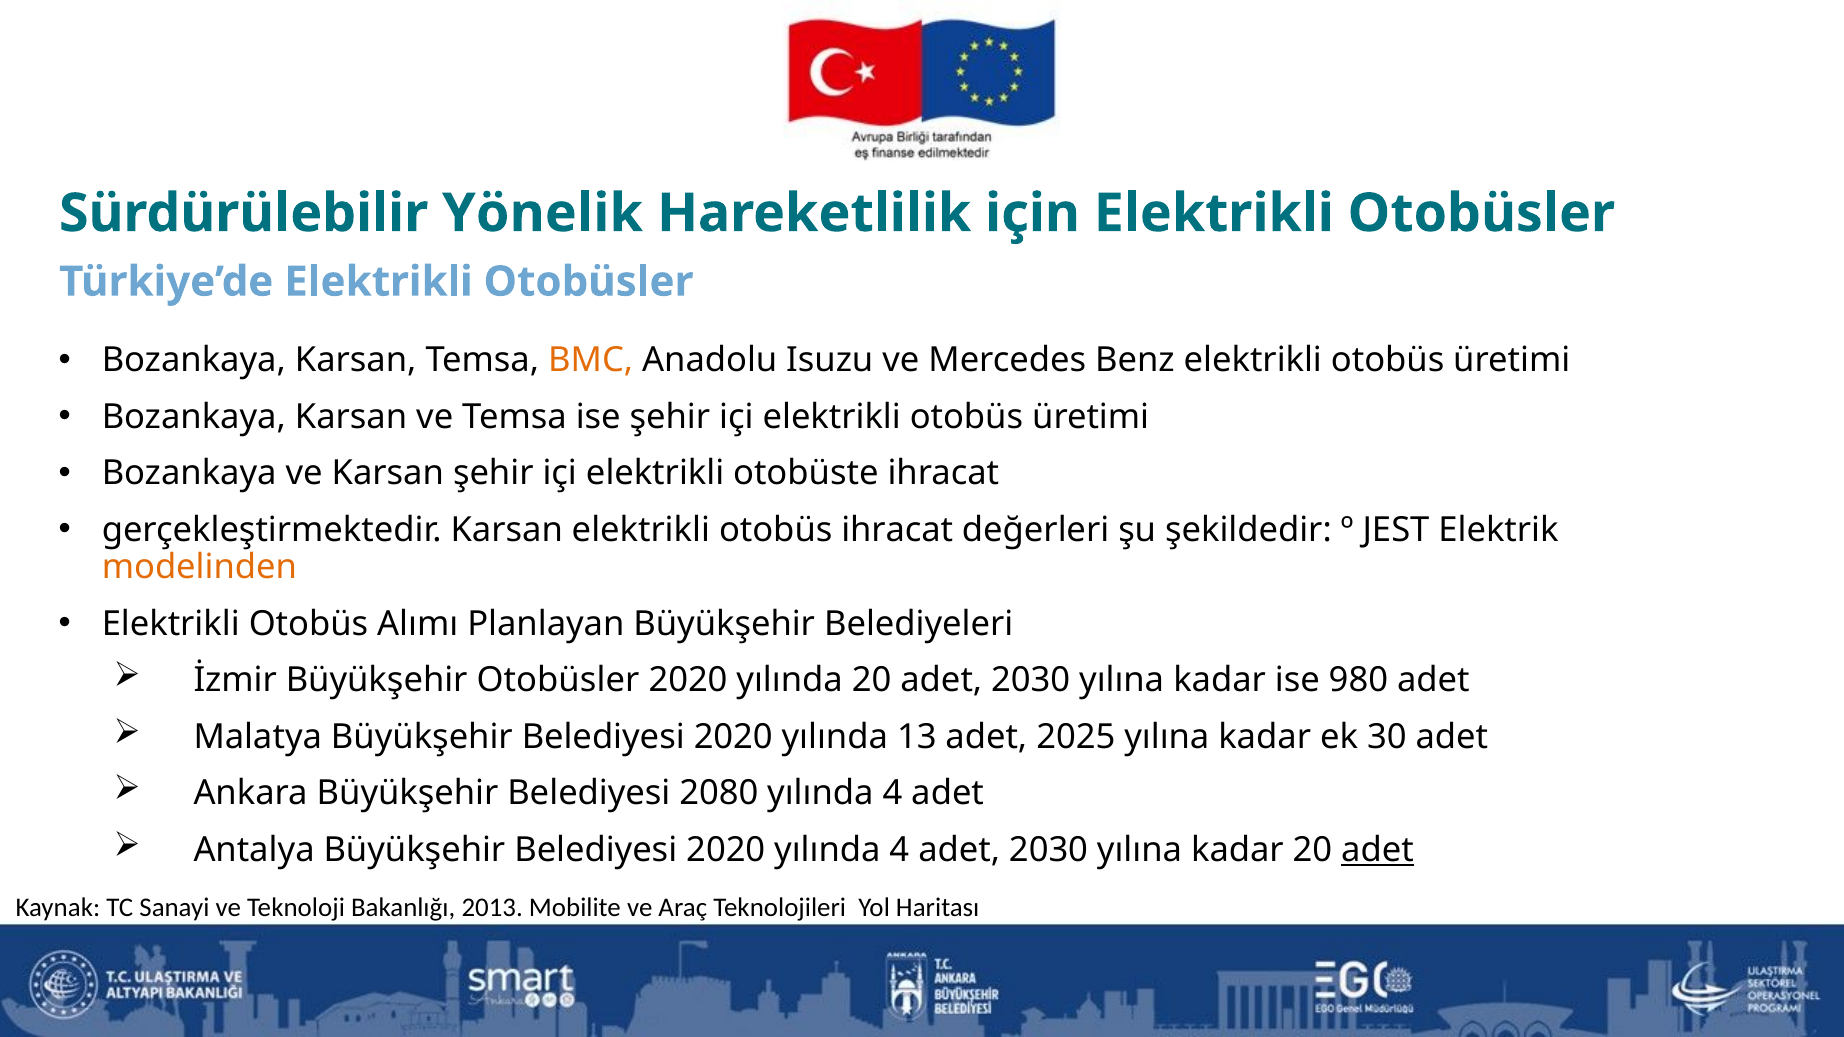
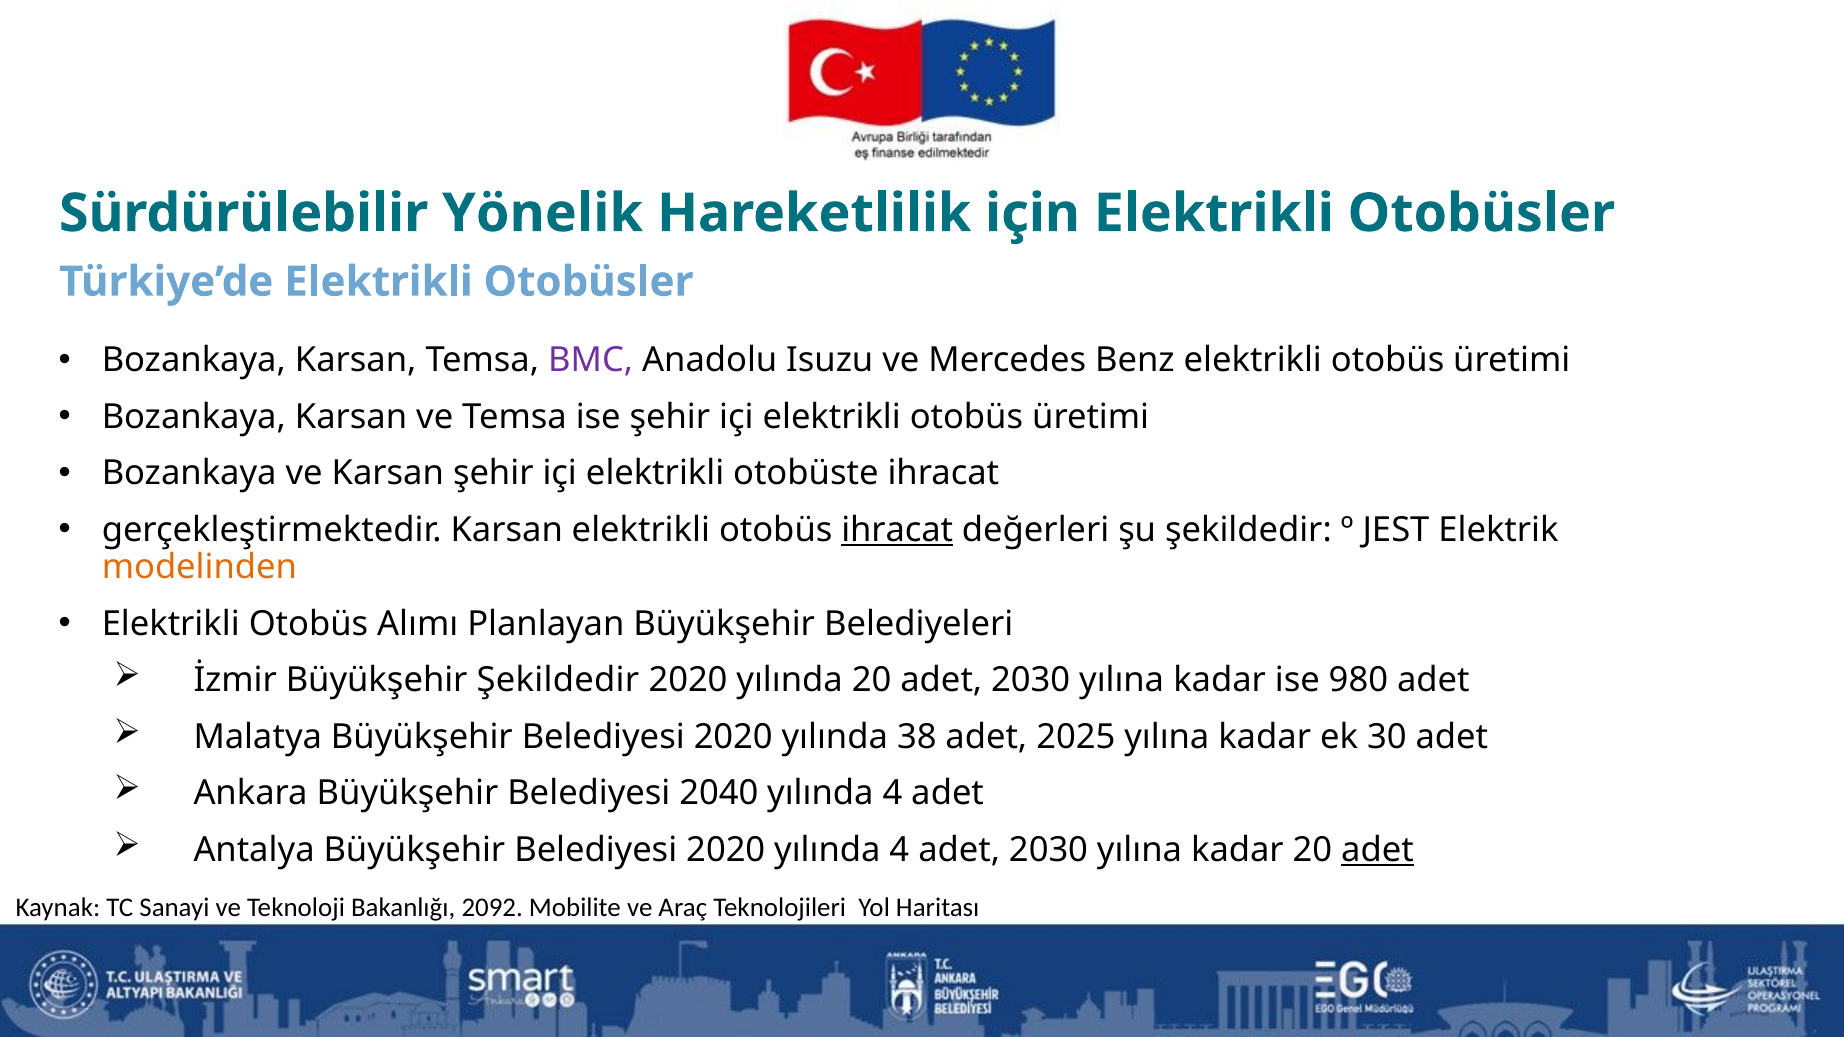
BMC colour: orange -> purple
ihracat at (897, 530) underline: none -> present
Büyükşehir Otobüsler: Otobüsler -> Şekildedir
13: 13 -> 38
2080: 2080 -> 2040
2013: 2013 -> 2092
